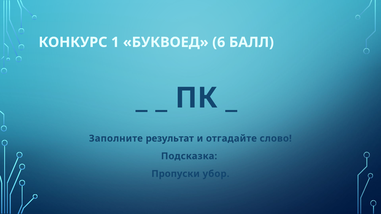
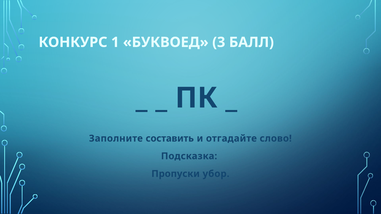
6: 6 -> 3
результат: результат -> составить
